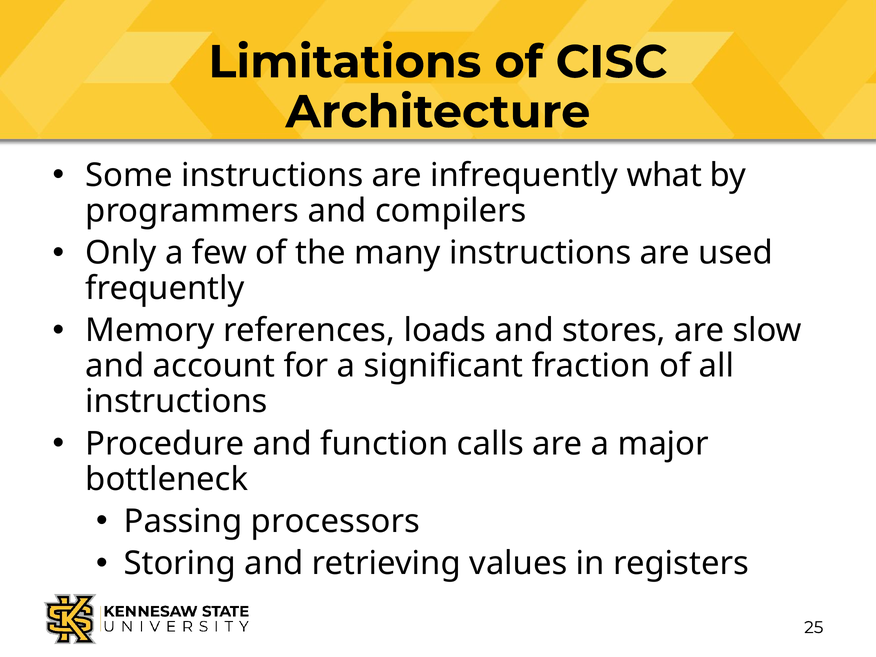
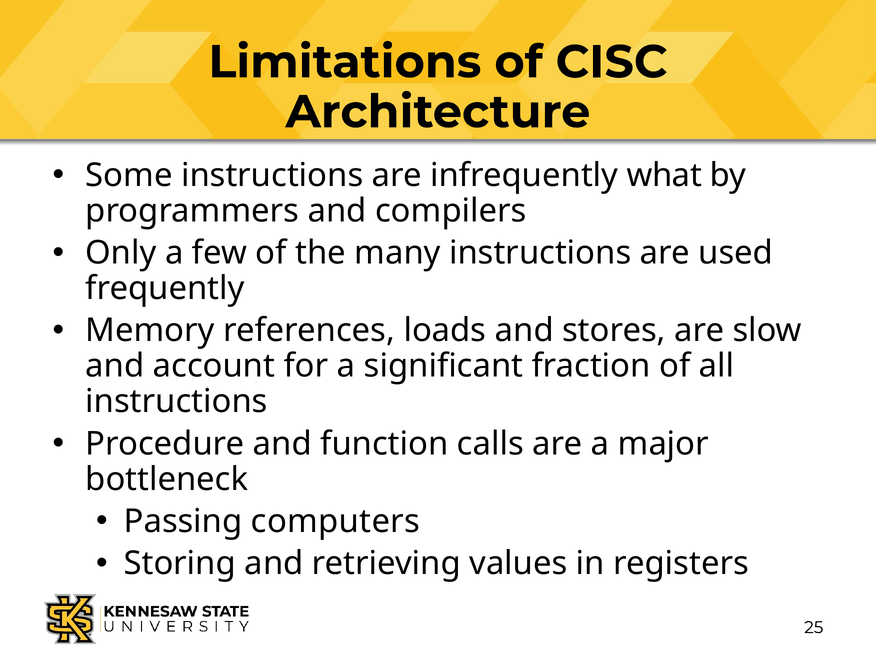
processors: processors -> computers
